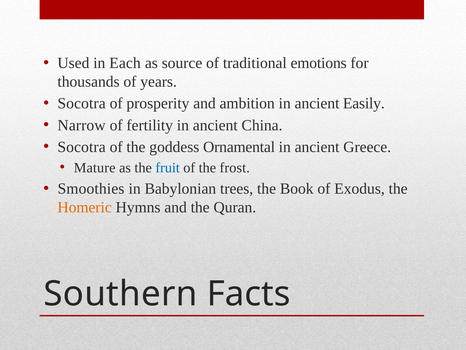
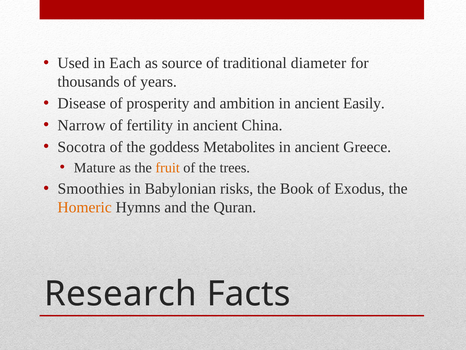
emotions: emotions -> diameter
Socotra at (82, 103): Socotra -> Disease
Ornamental: Ornamental -> Metabolites
fruit colour: blue -> orange
frost: frost -> trees
trees: trees -> risks
Southern: Southern -> Research
